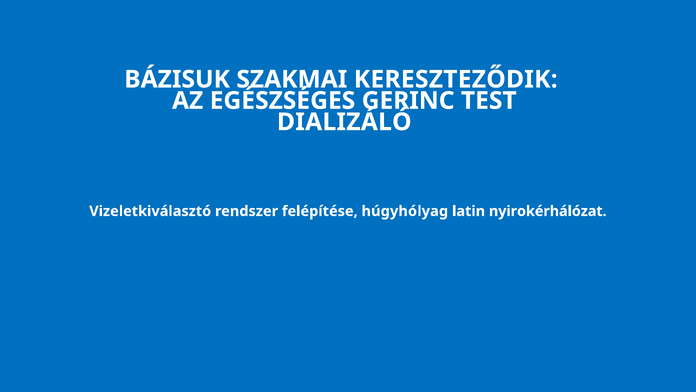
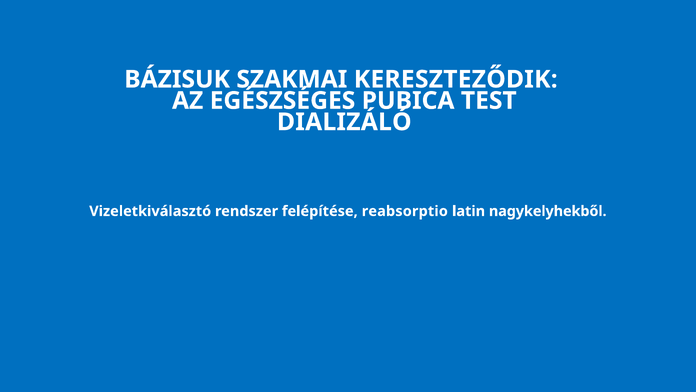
GERINC: GERINC -> PUBICA
húgyhólyag: húgyhólyag -> reabsorptio
nyirokérhálózat: nyirokérhálózat -> nagykelyhekből
